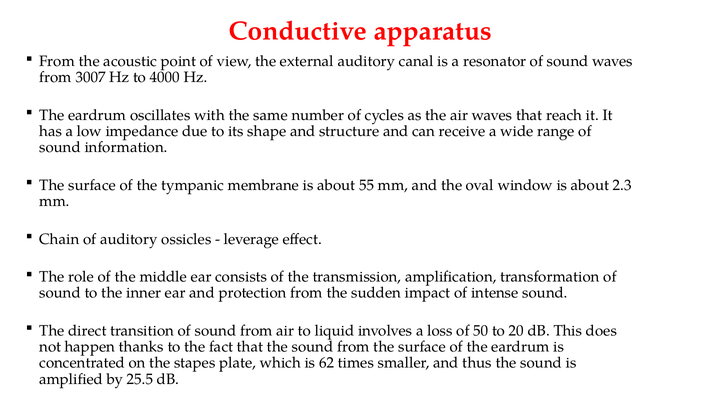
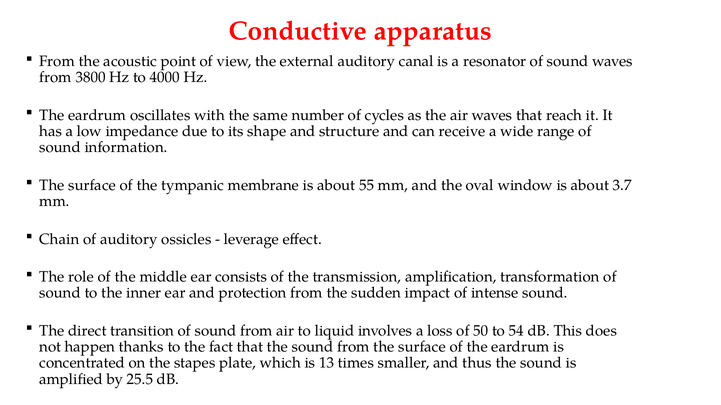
3007: 3007 -> 3800
2.3: 2.3 -> 3.7
20: 20 -> 54
62: 62 -> 13
